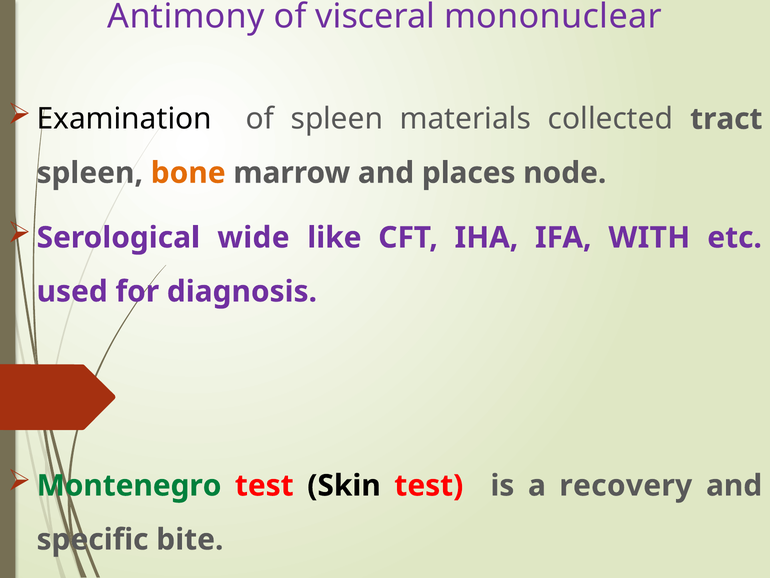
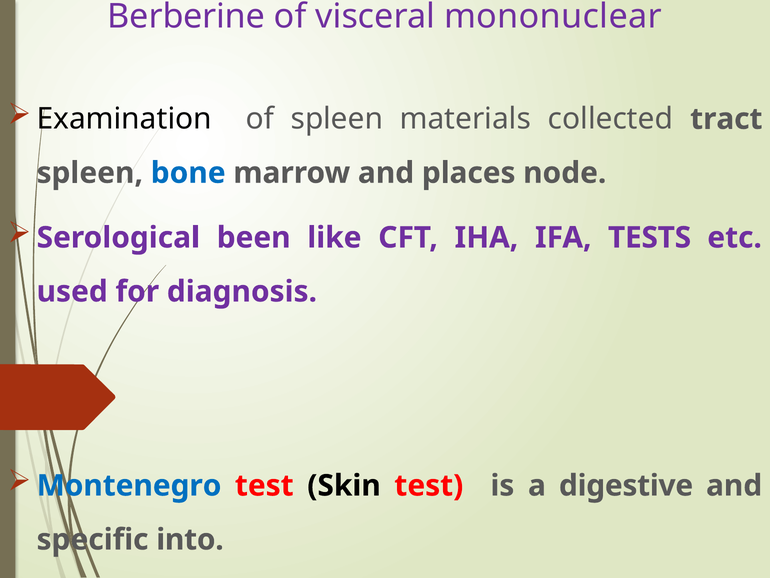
Antimony: Antimony -> Berberine
bone colour: orange -> blue
wide: wide -> been
WITH: WITH -> TESTS
Montenegro colour: green -> blue
recovery: recovery -> digestive
bite: bite -> into
